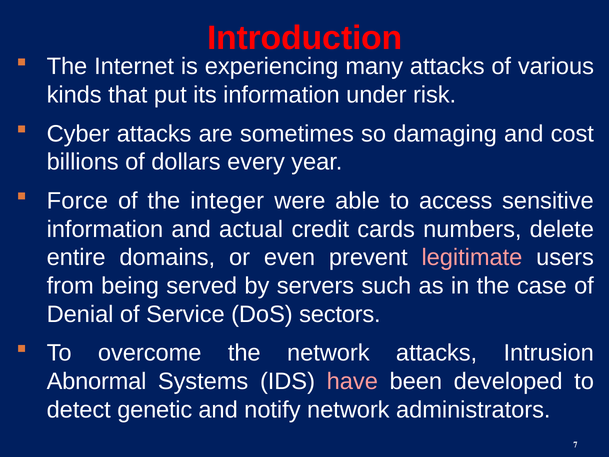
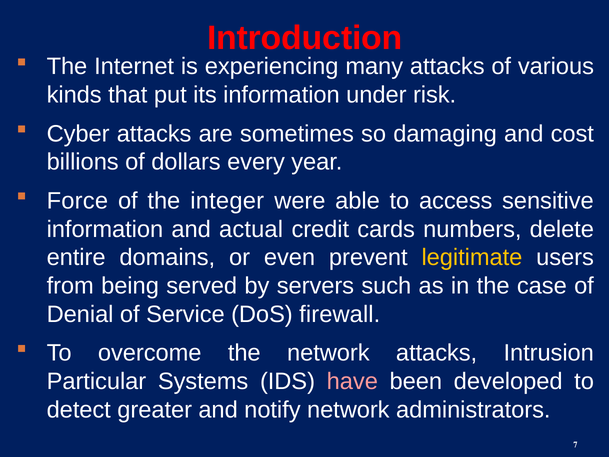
legitimate colour: pink -> yellow
sectors: sectors -> firewall
Abnormal: Abnormal -> Particular
genetic: genetic -> greater
